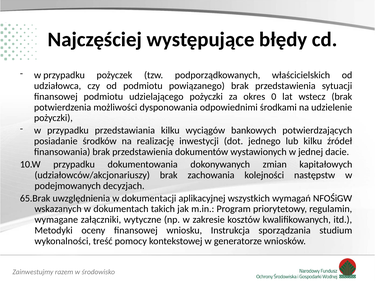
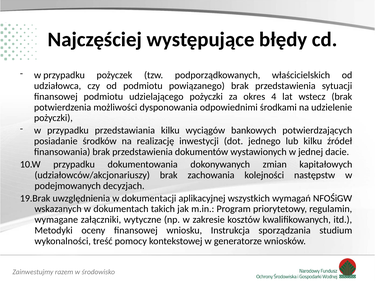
0: 0 -> 4
65.Brak: 65.Brak -> 19.Brak
